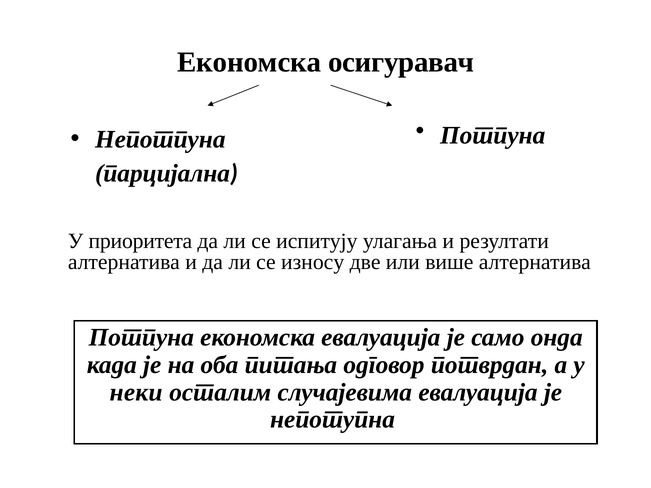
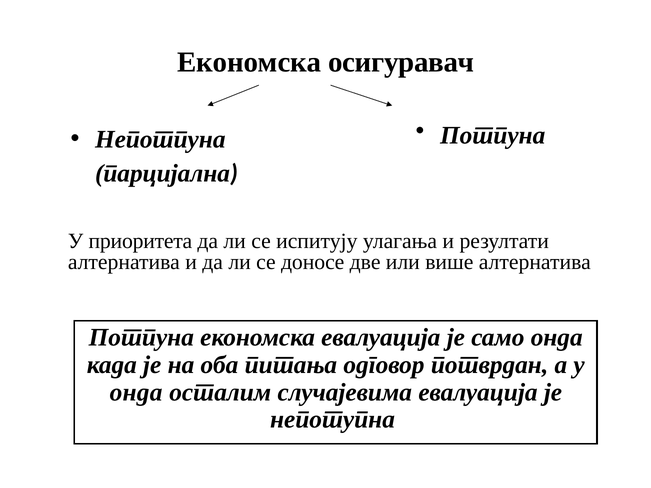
износу: износу -> доносе
неки at (136, 392): неки -> онда
